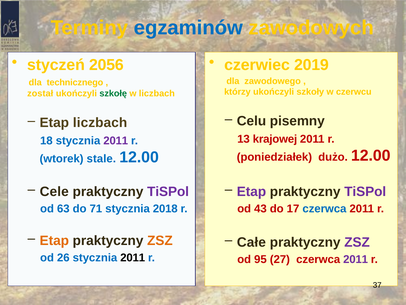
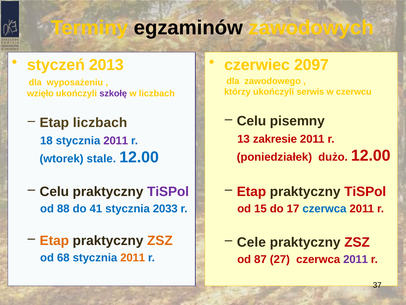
egzaminów colour: blue -> black
2056: 2056 -> 2013
2019: 2019 -> 2097
technicznego: technicznego -> wyposażeniu
szkoły: szkoły -> serwis
został: został -> wzięło
szkołę colour: green -> purple
krajowej: krajowej -> zakresie
Cele at (54, 191): Cele -> Celu
Etap at (251, 191) colour: purple -> red
TiSPol at (365, 191) colour: purple -> red
63: 63 -> 88
71: 71 -> 41
2018: 2018 -> 2033
43: 43 -> 15
Całe: Całe -> Cele
ZSZ at (357, 242) colour: purple -> red
26: 26 -> 68
2011 at (133, 257) colour: black -> orange
95: 95 -> 87
